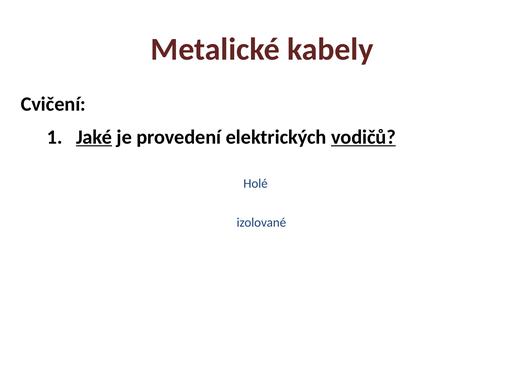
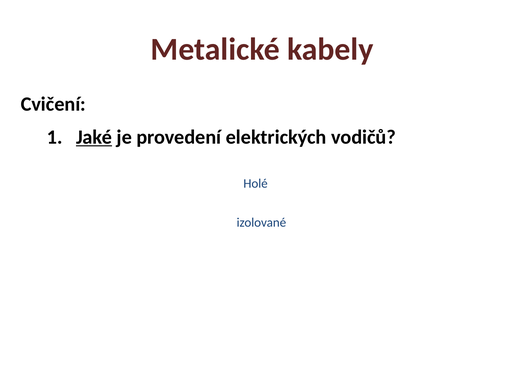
vodičů underline: present -> none
